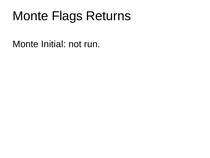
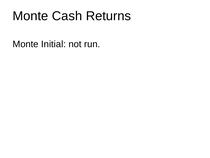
Flags: Flags -> Cash
